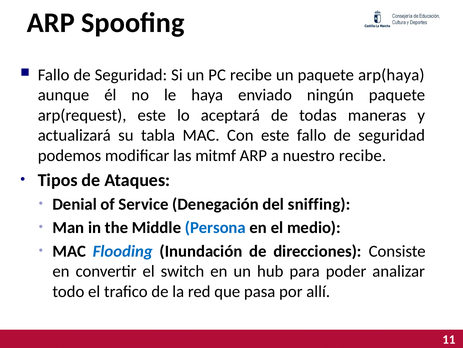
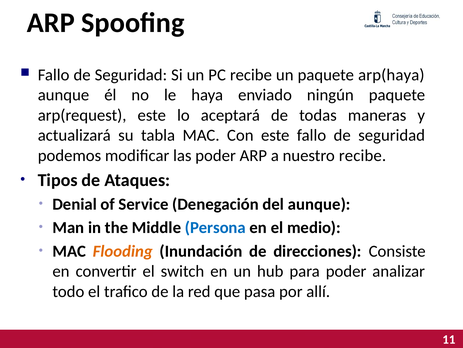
las mitmf: mitmf -> poder
del sniffing: sniffing -> aunque
Flooding colour: blue -> orange
